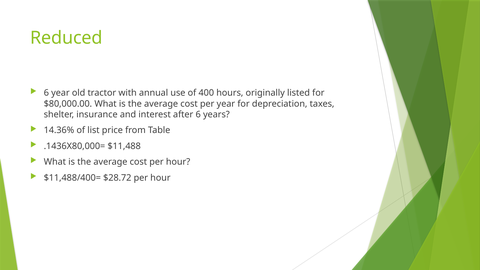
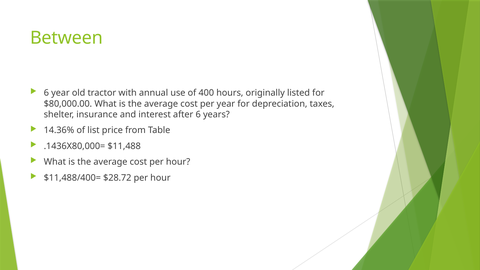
Reduced: Reduced -> Between
